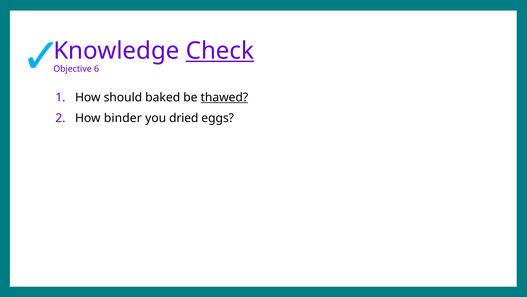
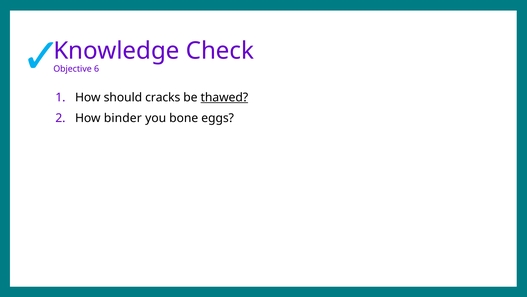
Check underline: present -> none
baked: baked -> cracks
dried: dried -> bone
